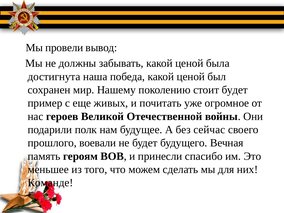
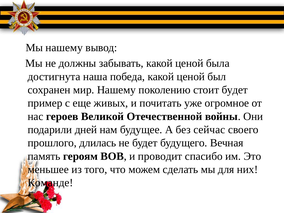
Мы провели: провели -> нашему
полк: полк -> дней
воевали: воевали -> длилась
принесли: принесли -> проводит
